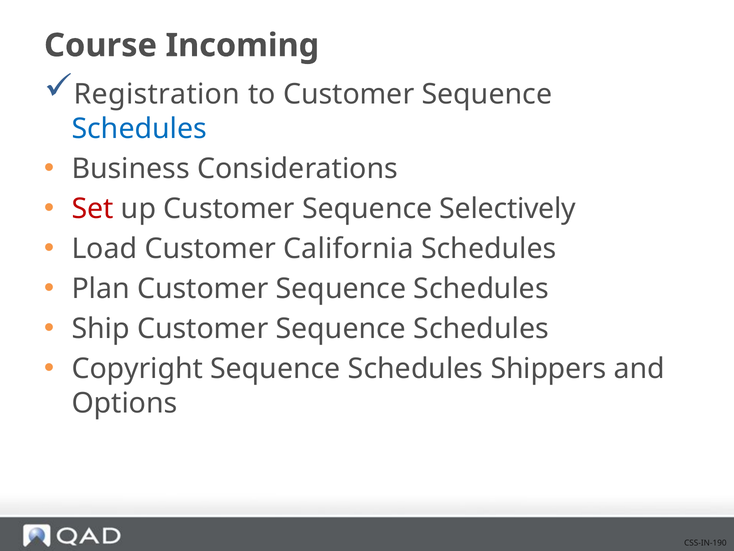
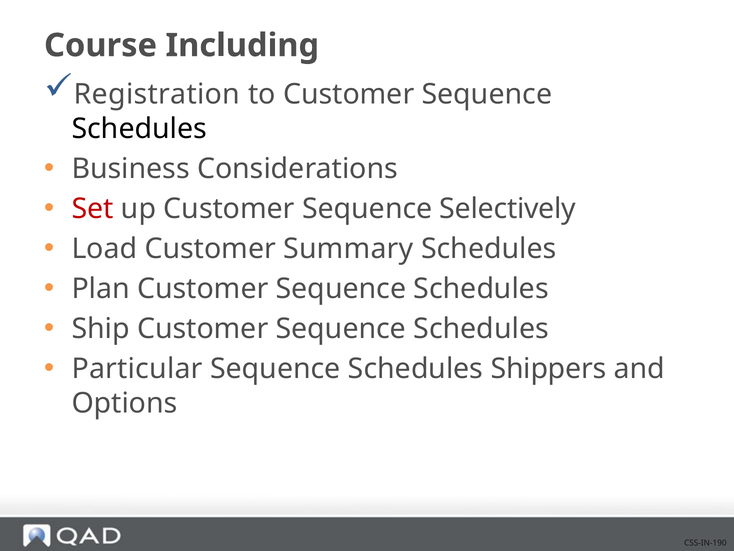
Incoming: Incoming -> Including
Schedules at (139, 129) colour: blue -> black
California: California -> Summary
Copyright: Copyright -> Particular
